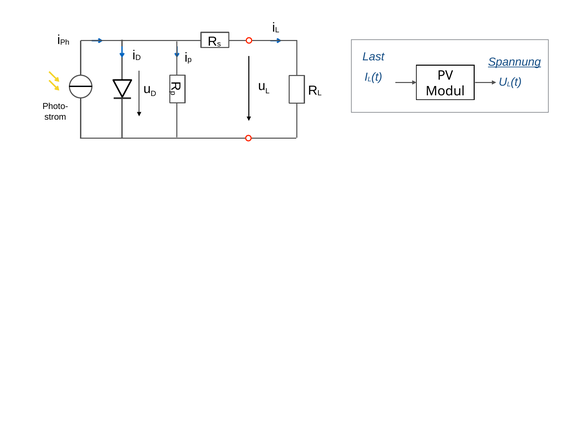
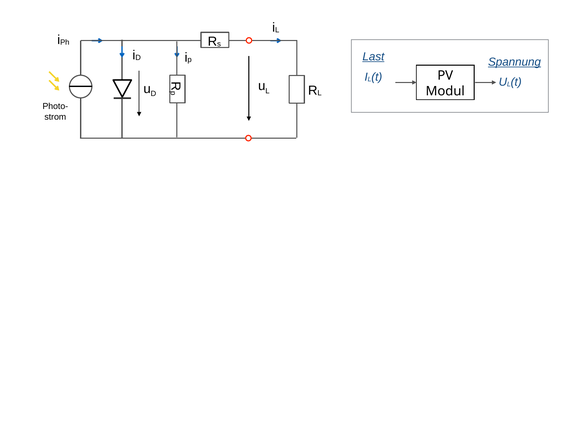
Last underline: none -> present
